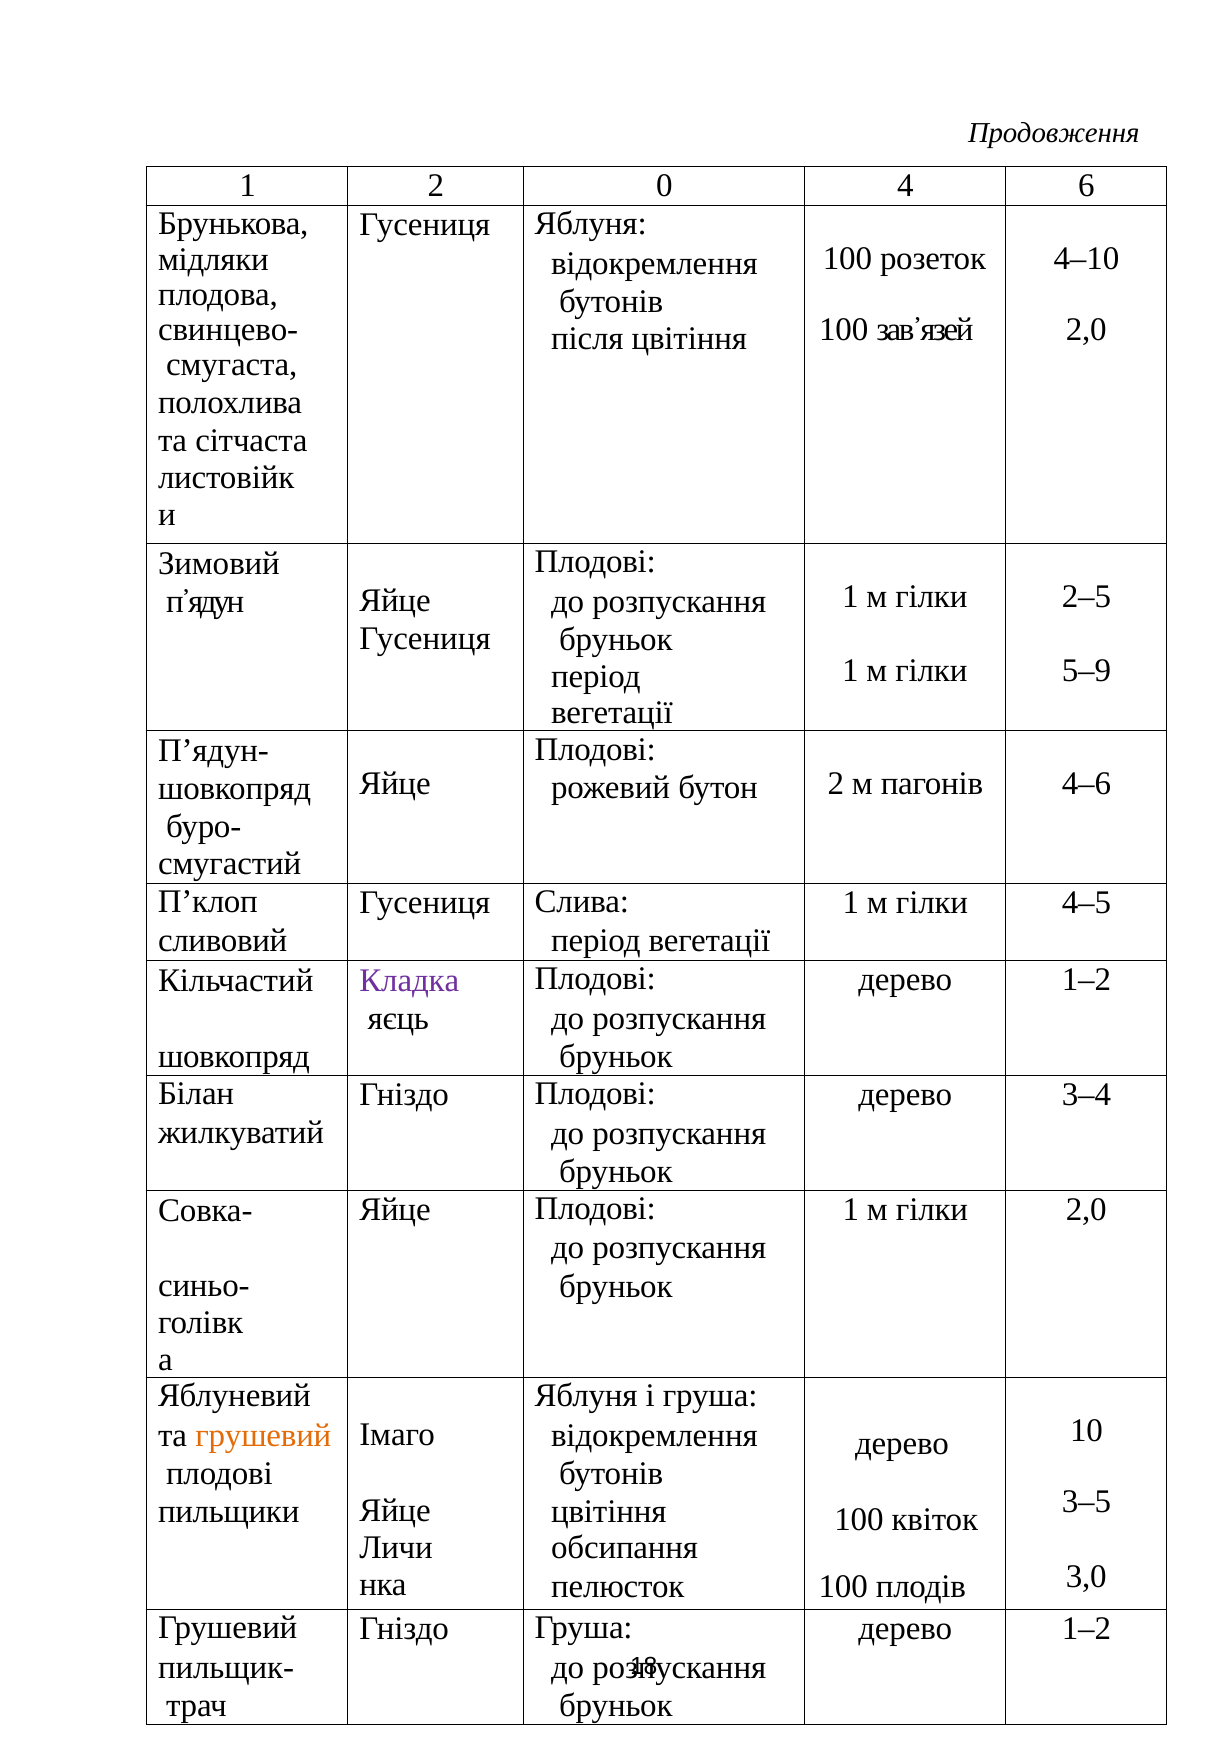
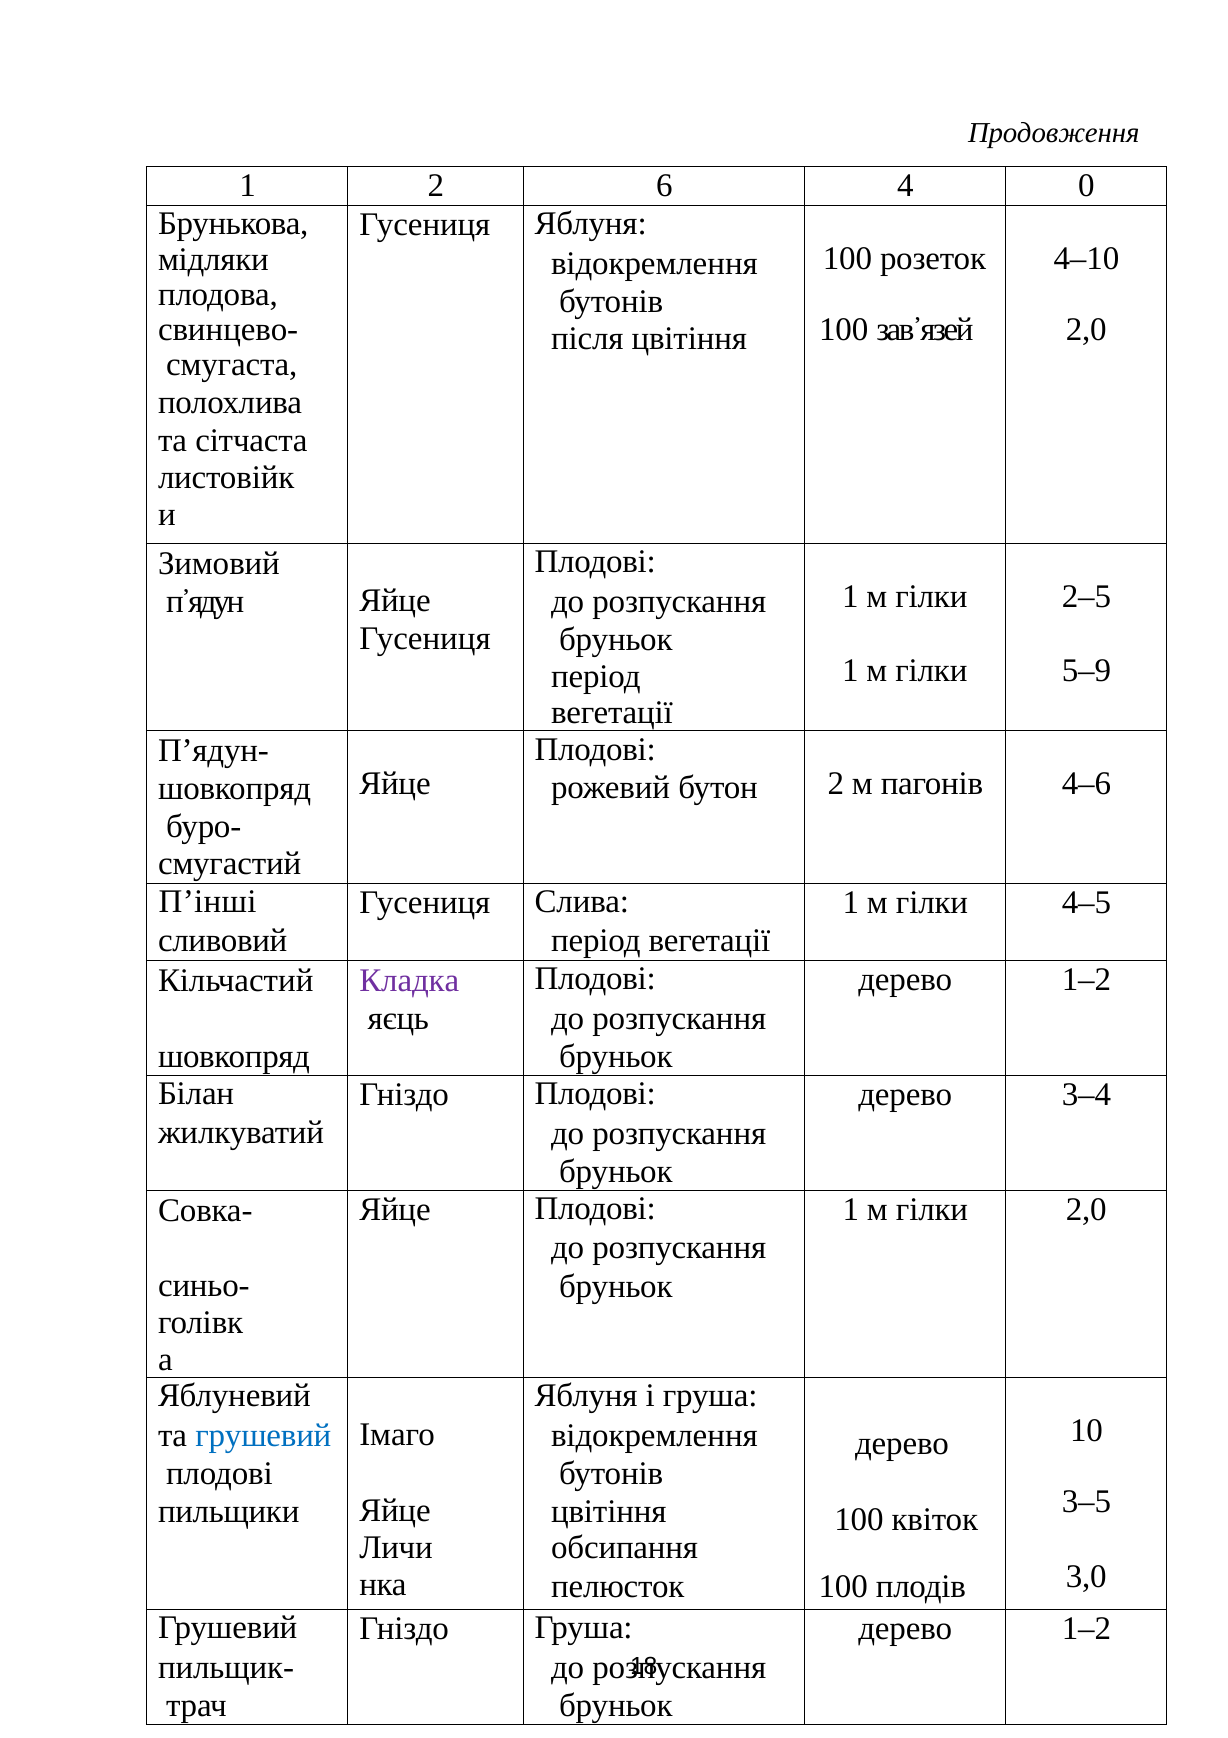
0: 0 -> 6
6: 6 -> 0
П’клоп: П’клоп -> П’інші
грушевий at (263, 1437) colour: orange -> blue
